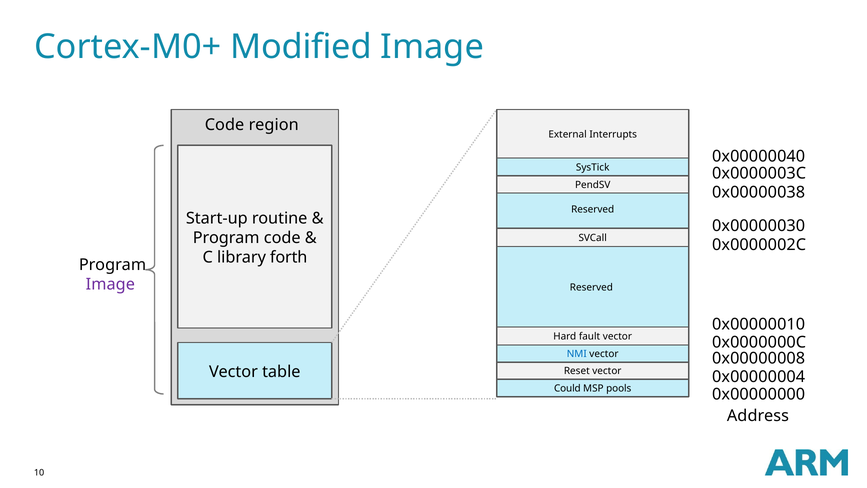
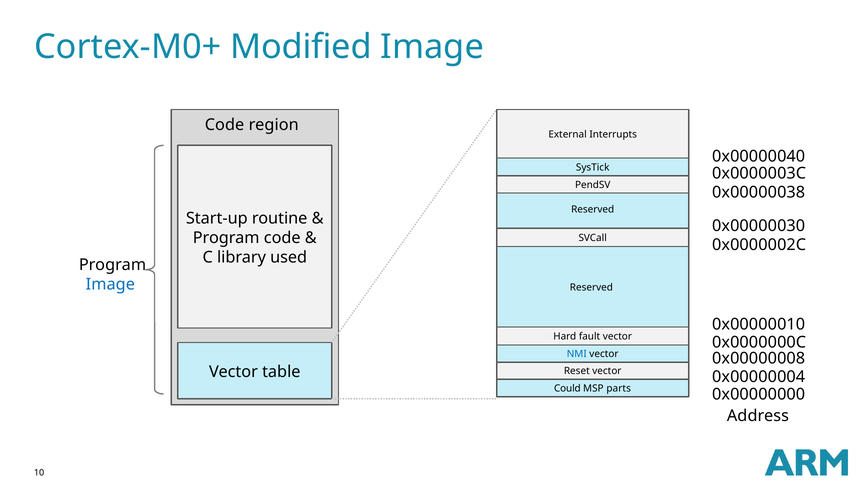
forth: forth -> used
Image at (110, 284) colour: purple -> blue
pools: pools -> parts
